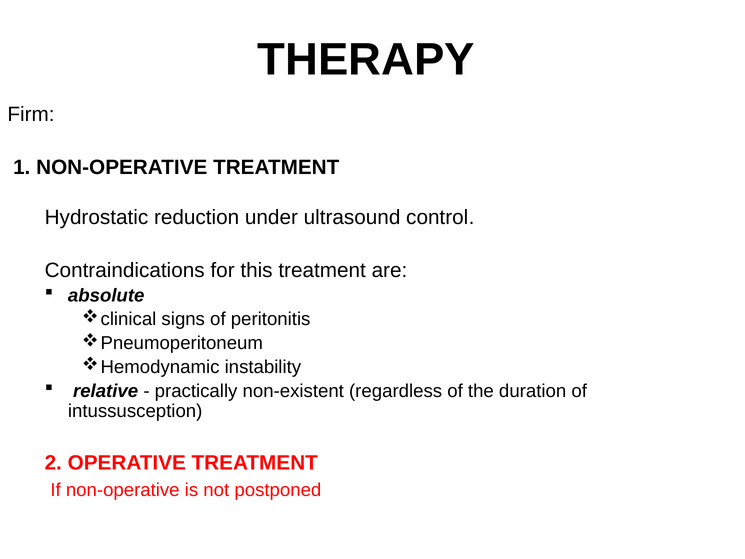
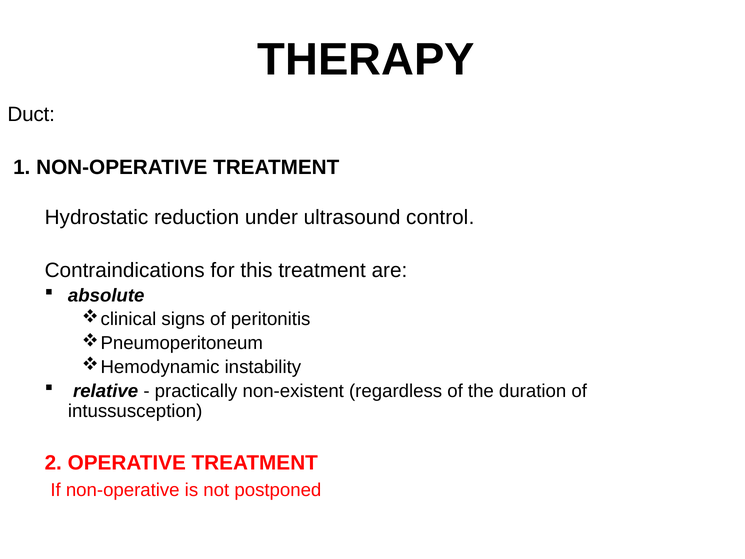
Firm: Firm -> Duct
